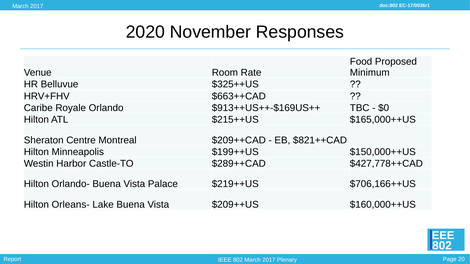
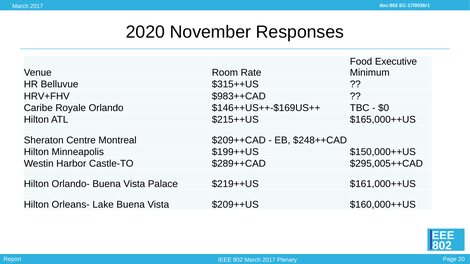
Proposed: Proposed -> Executive
$325++US: $325++US -> $315++US
$663++CAD: $663++CAD -> $983++CAD
$913++US++-$169US++: $913++US++-$169US++ -> $146++US++-$169US++
$821++CAD: $821++CAD -> $248++CAD
$427,778++CAD: $427,778++CAD -> $295,005++CAD
$706,166++US: $706,166++US -> $161,000++US
